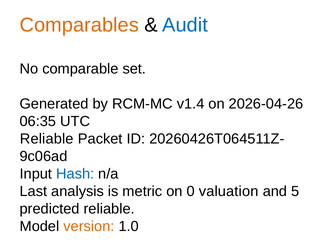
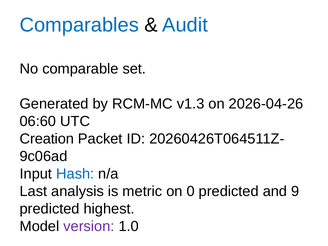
Comparables colour: orange -> blue
v1.4: v1.4 -> v1.3
06:35: 06:35 -> 06:60
Reliable at (47, 139): Reliable -> Creation
0 valuation: valuation -> predicted
5: 5 -> 9
predicted reliable: reliable -> highest
version colour: orange -> purple
